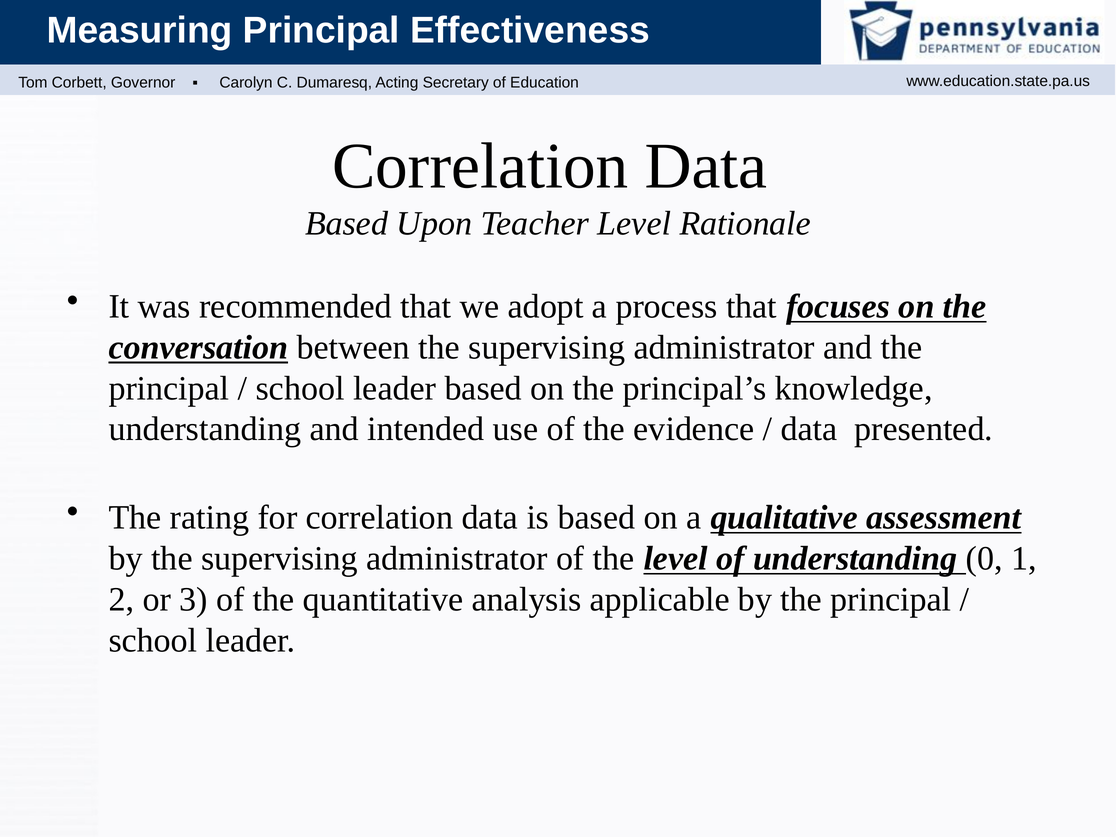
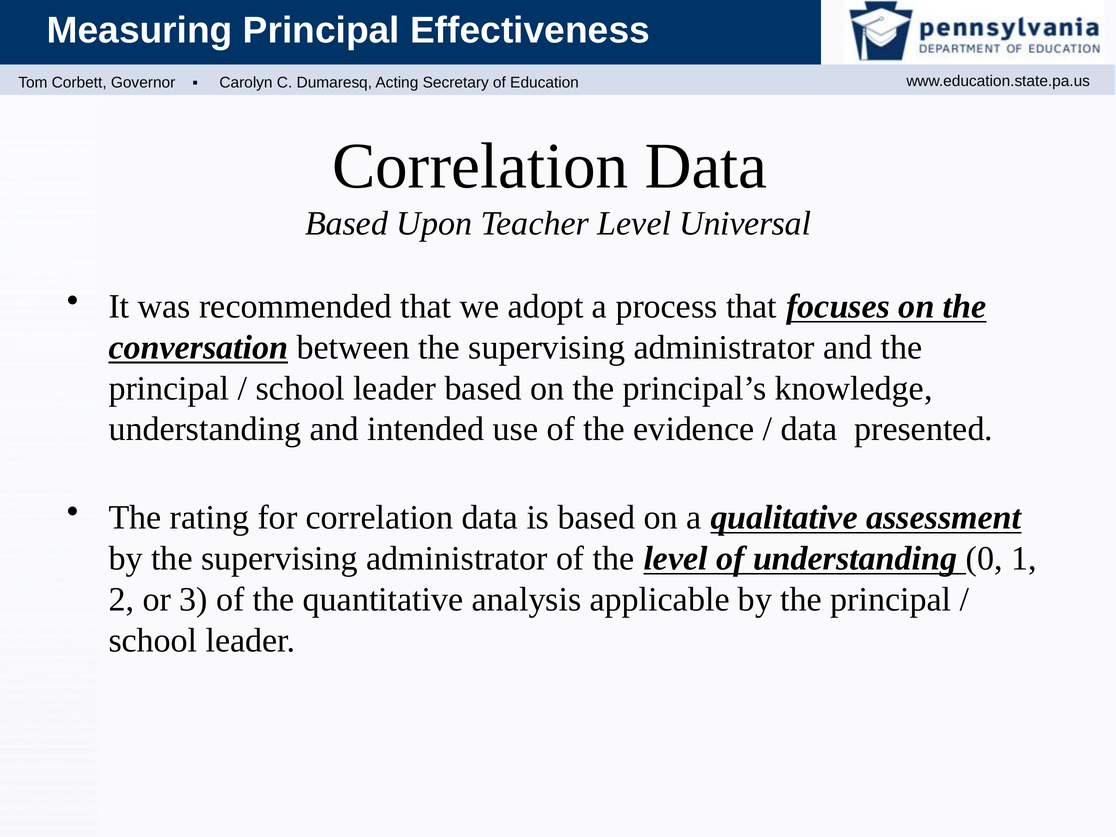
Rationale: Rationale -> Universal
